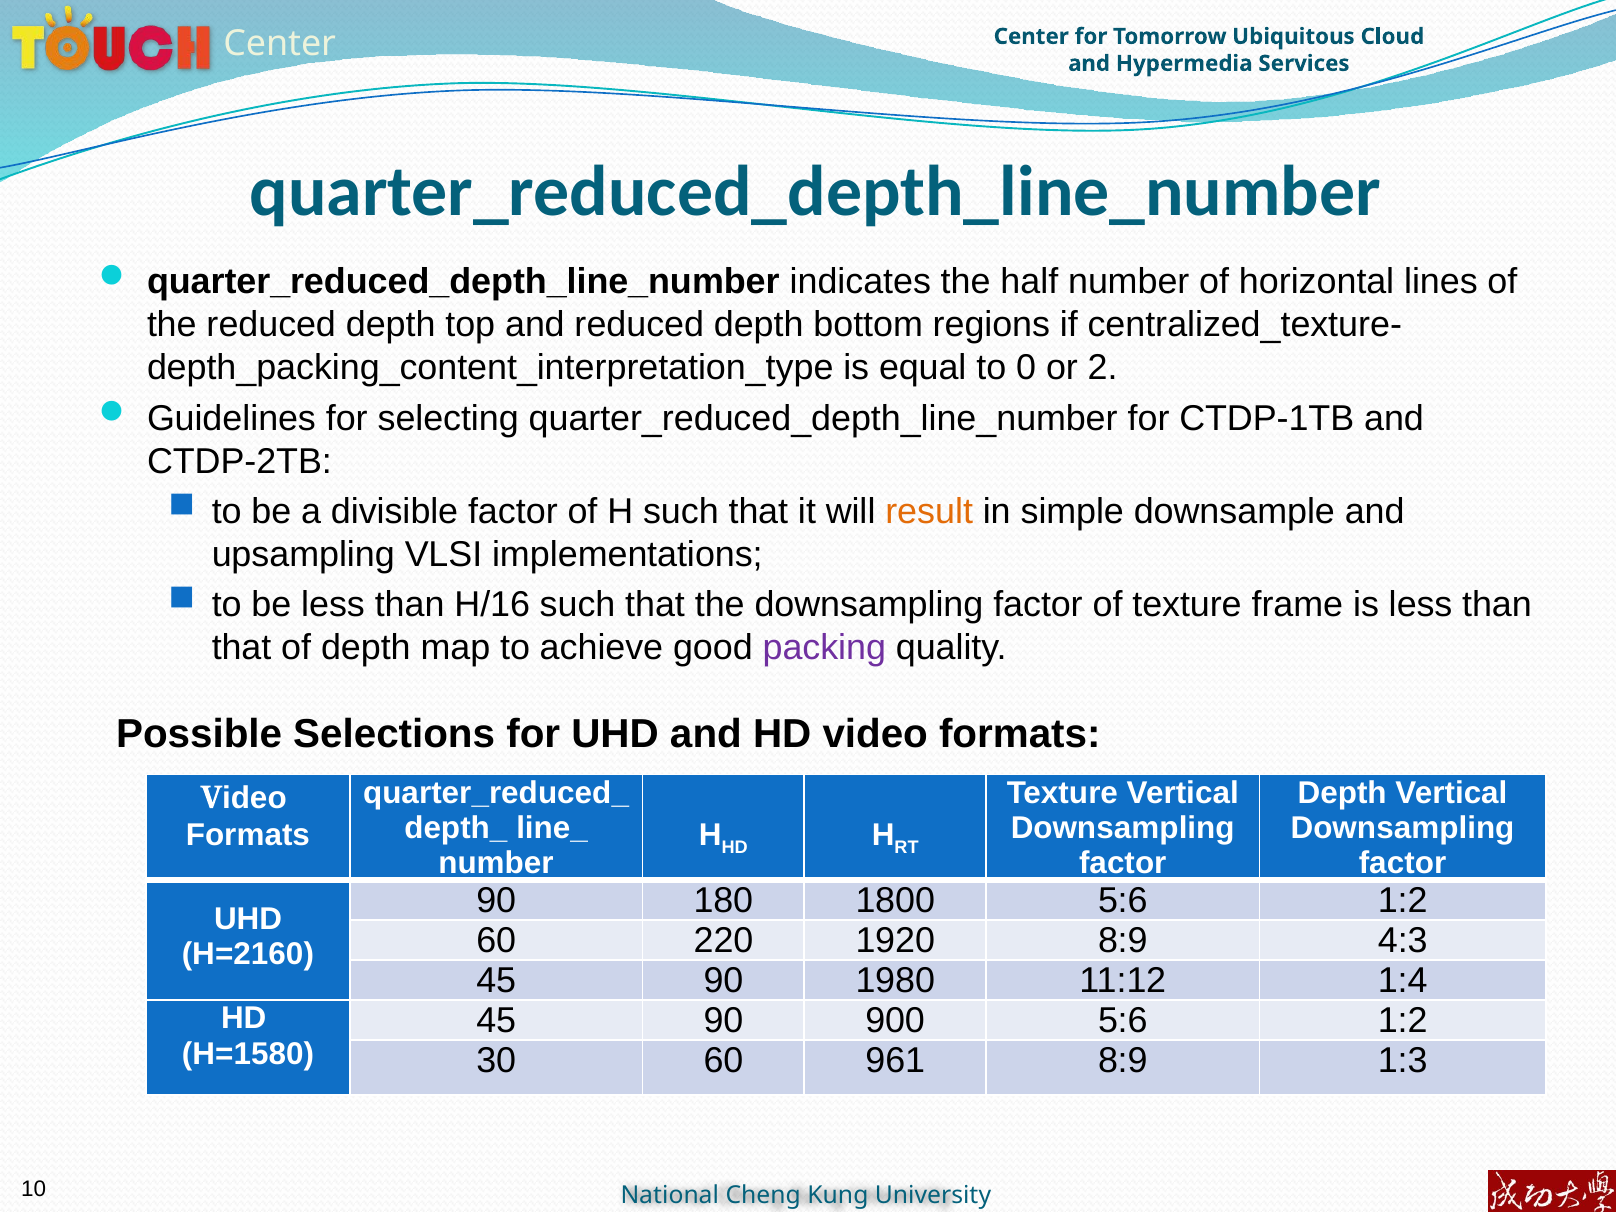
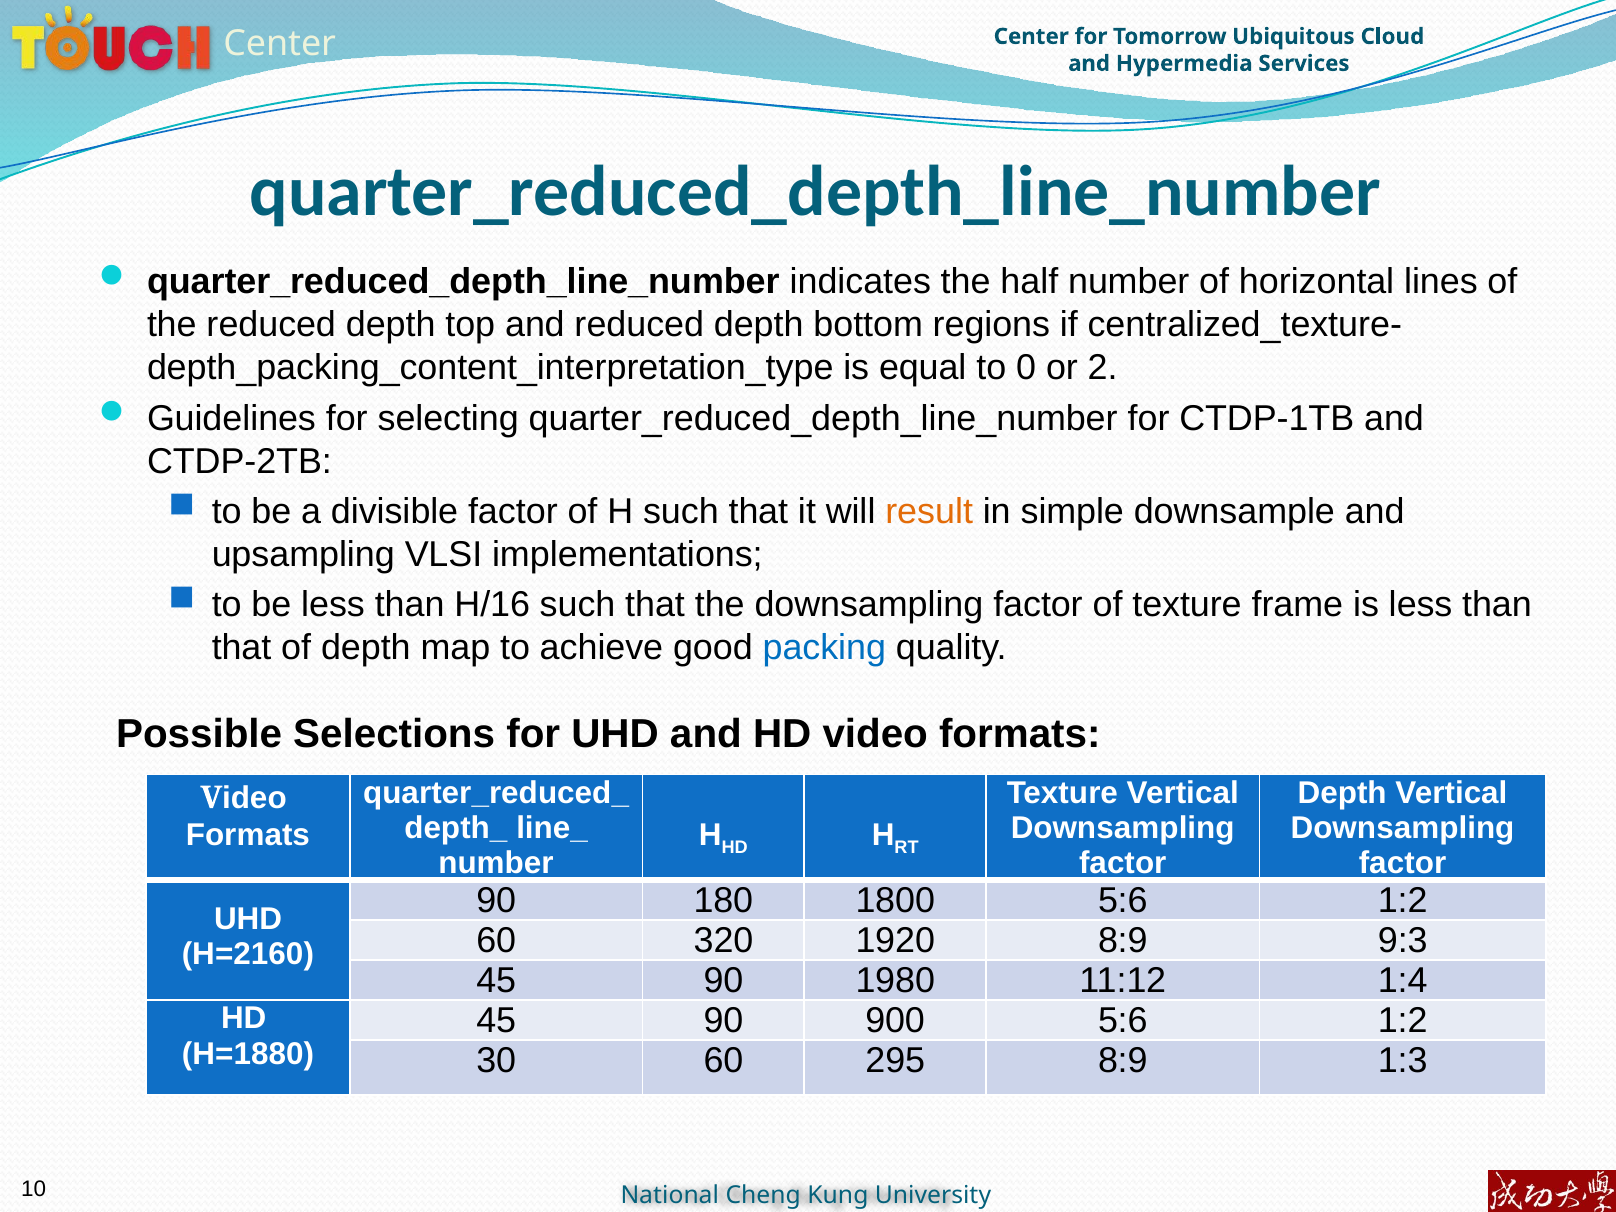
packing colour: purple -> blue
220: 220 -> 320
4:3: 4:3 -> 9:3
H=1580: H=1580 -> H=1880
961: 961 -> 295
